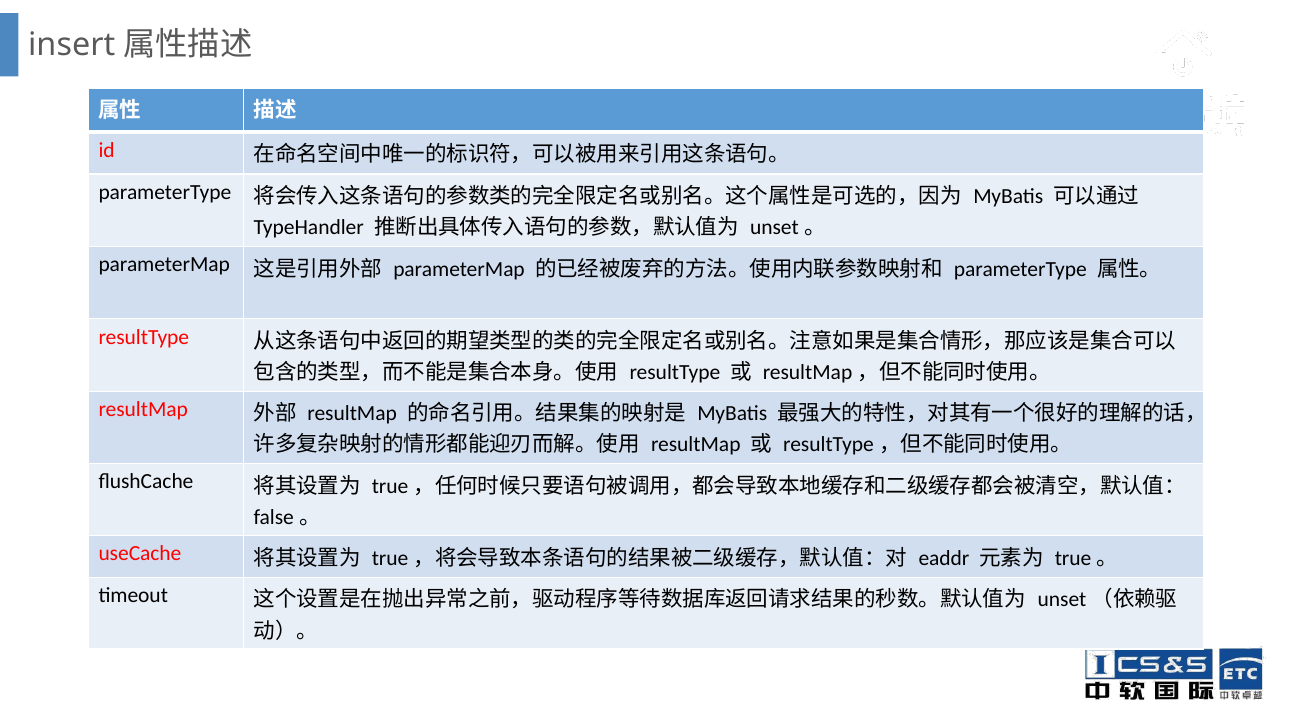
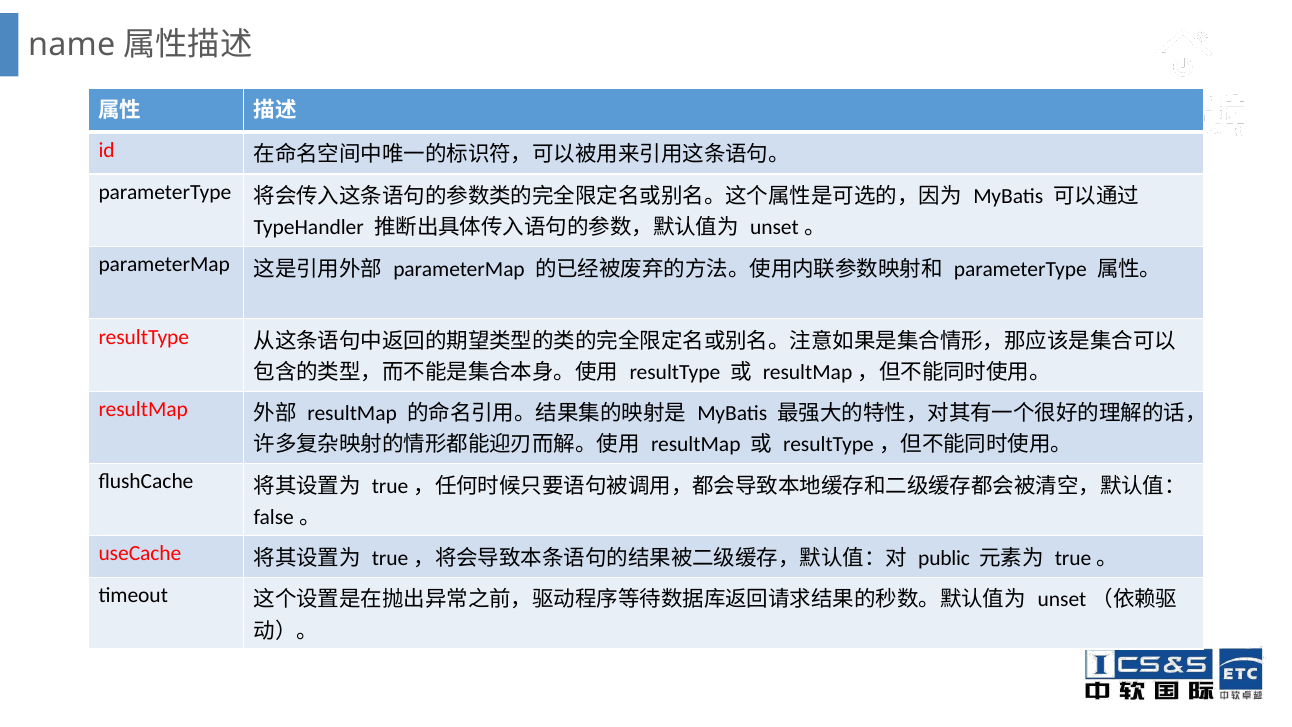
insert: insert -> name
eaddr: eaddr -> public
